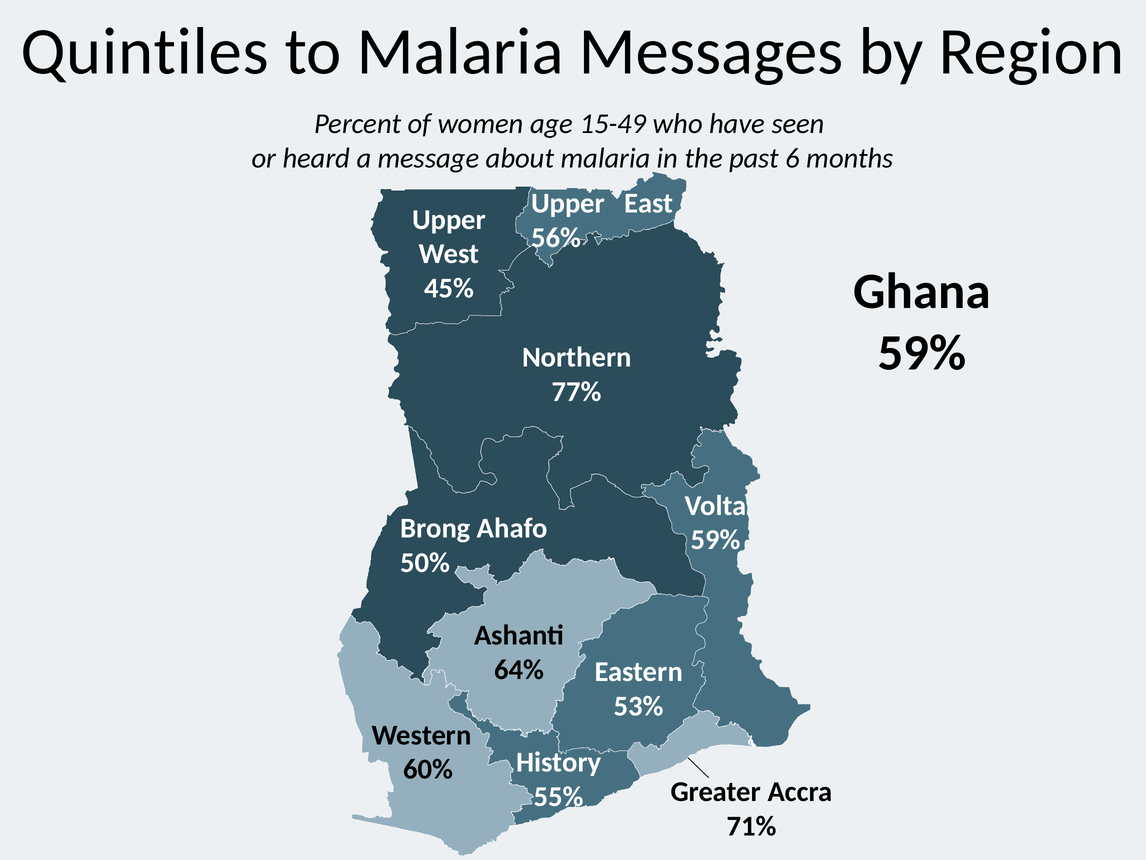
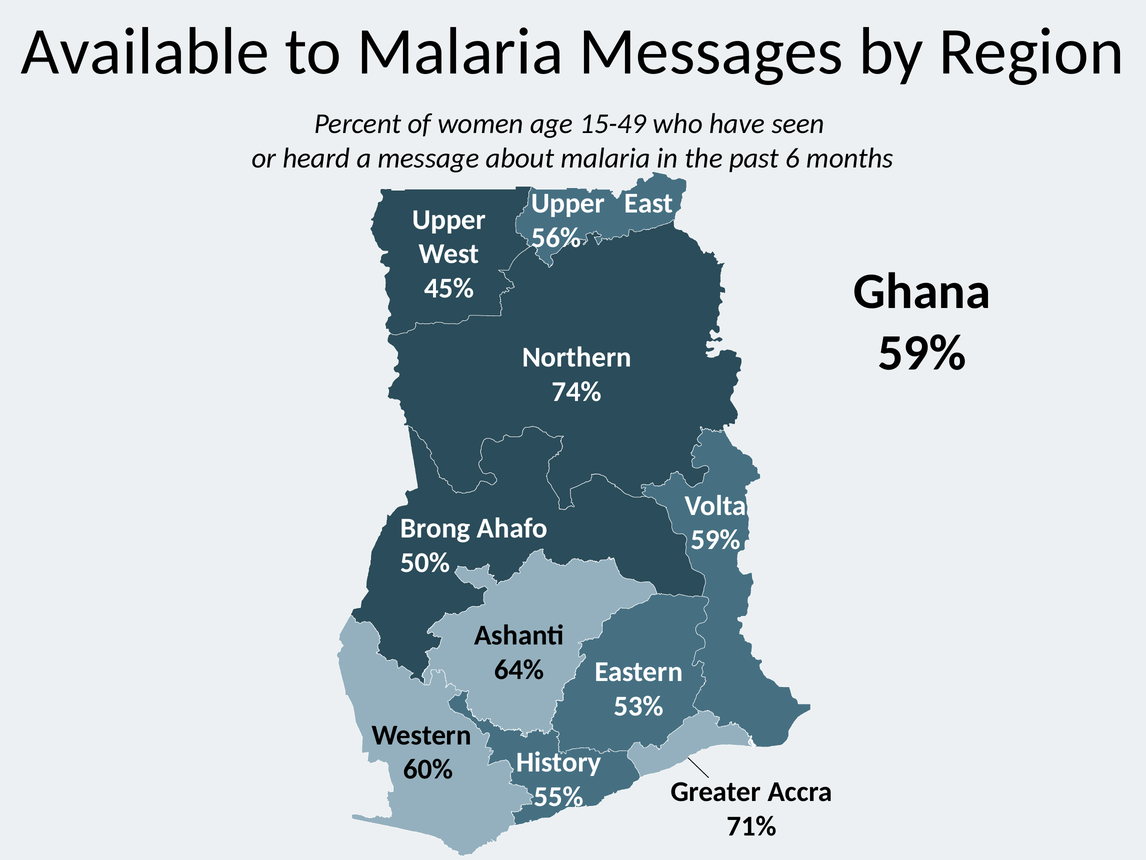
Quintiles: Quintiles -> Available
77%: 77% -> 74%
